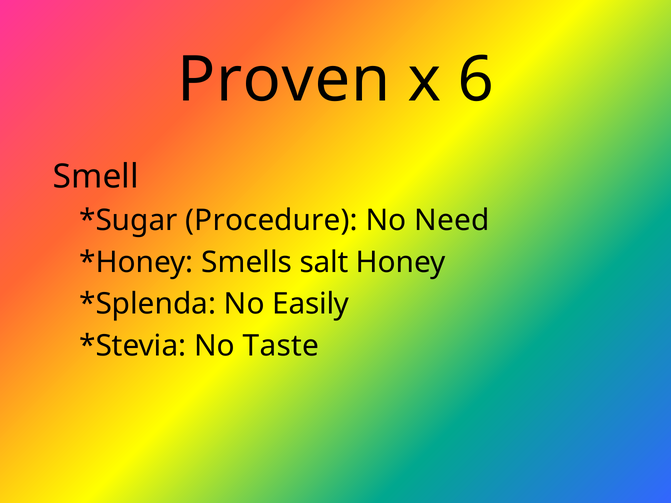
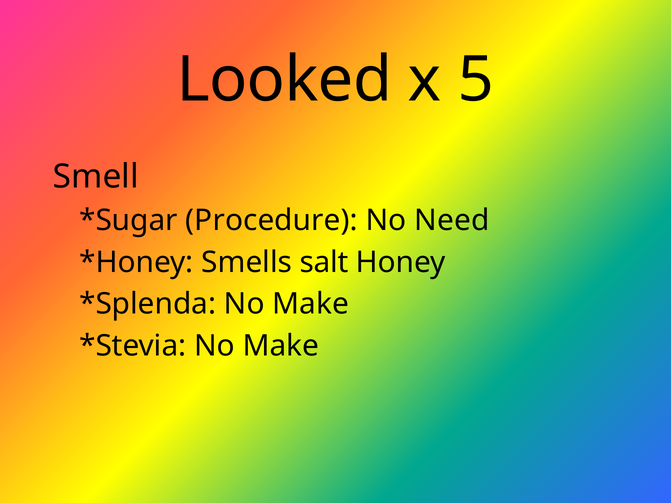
Proven: Proven -> Looked
6: 6 -> 5
Easily at (311, 304): Easily -> Make
Taste at (281, 346): Taste -> Make
